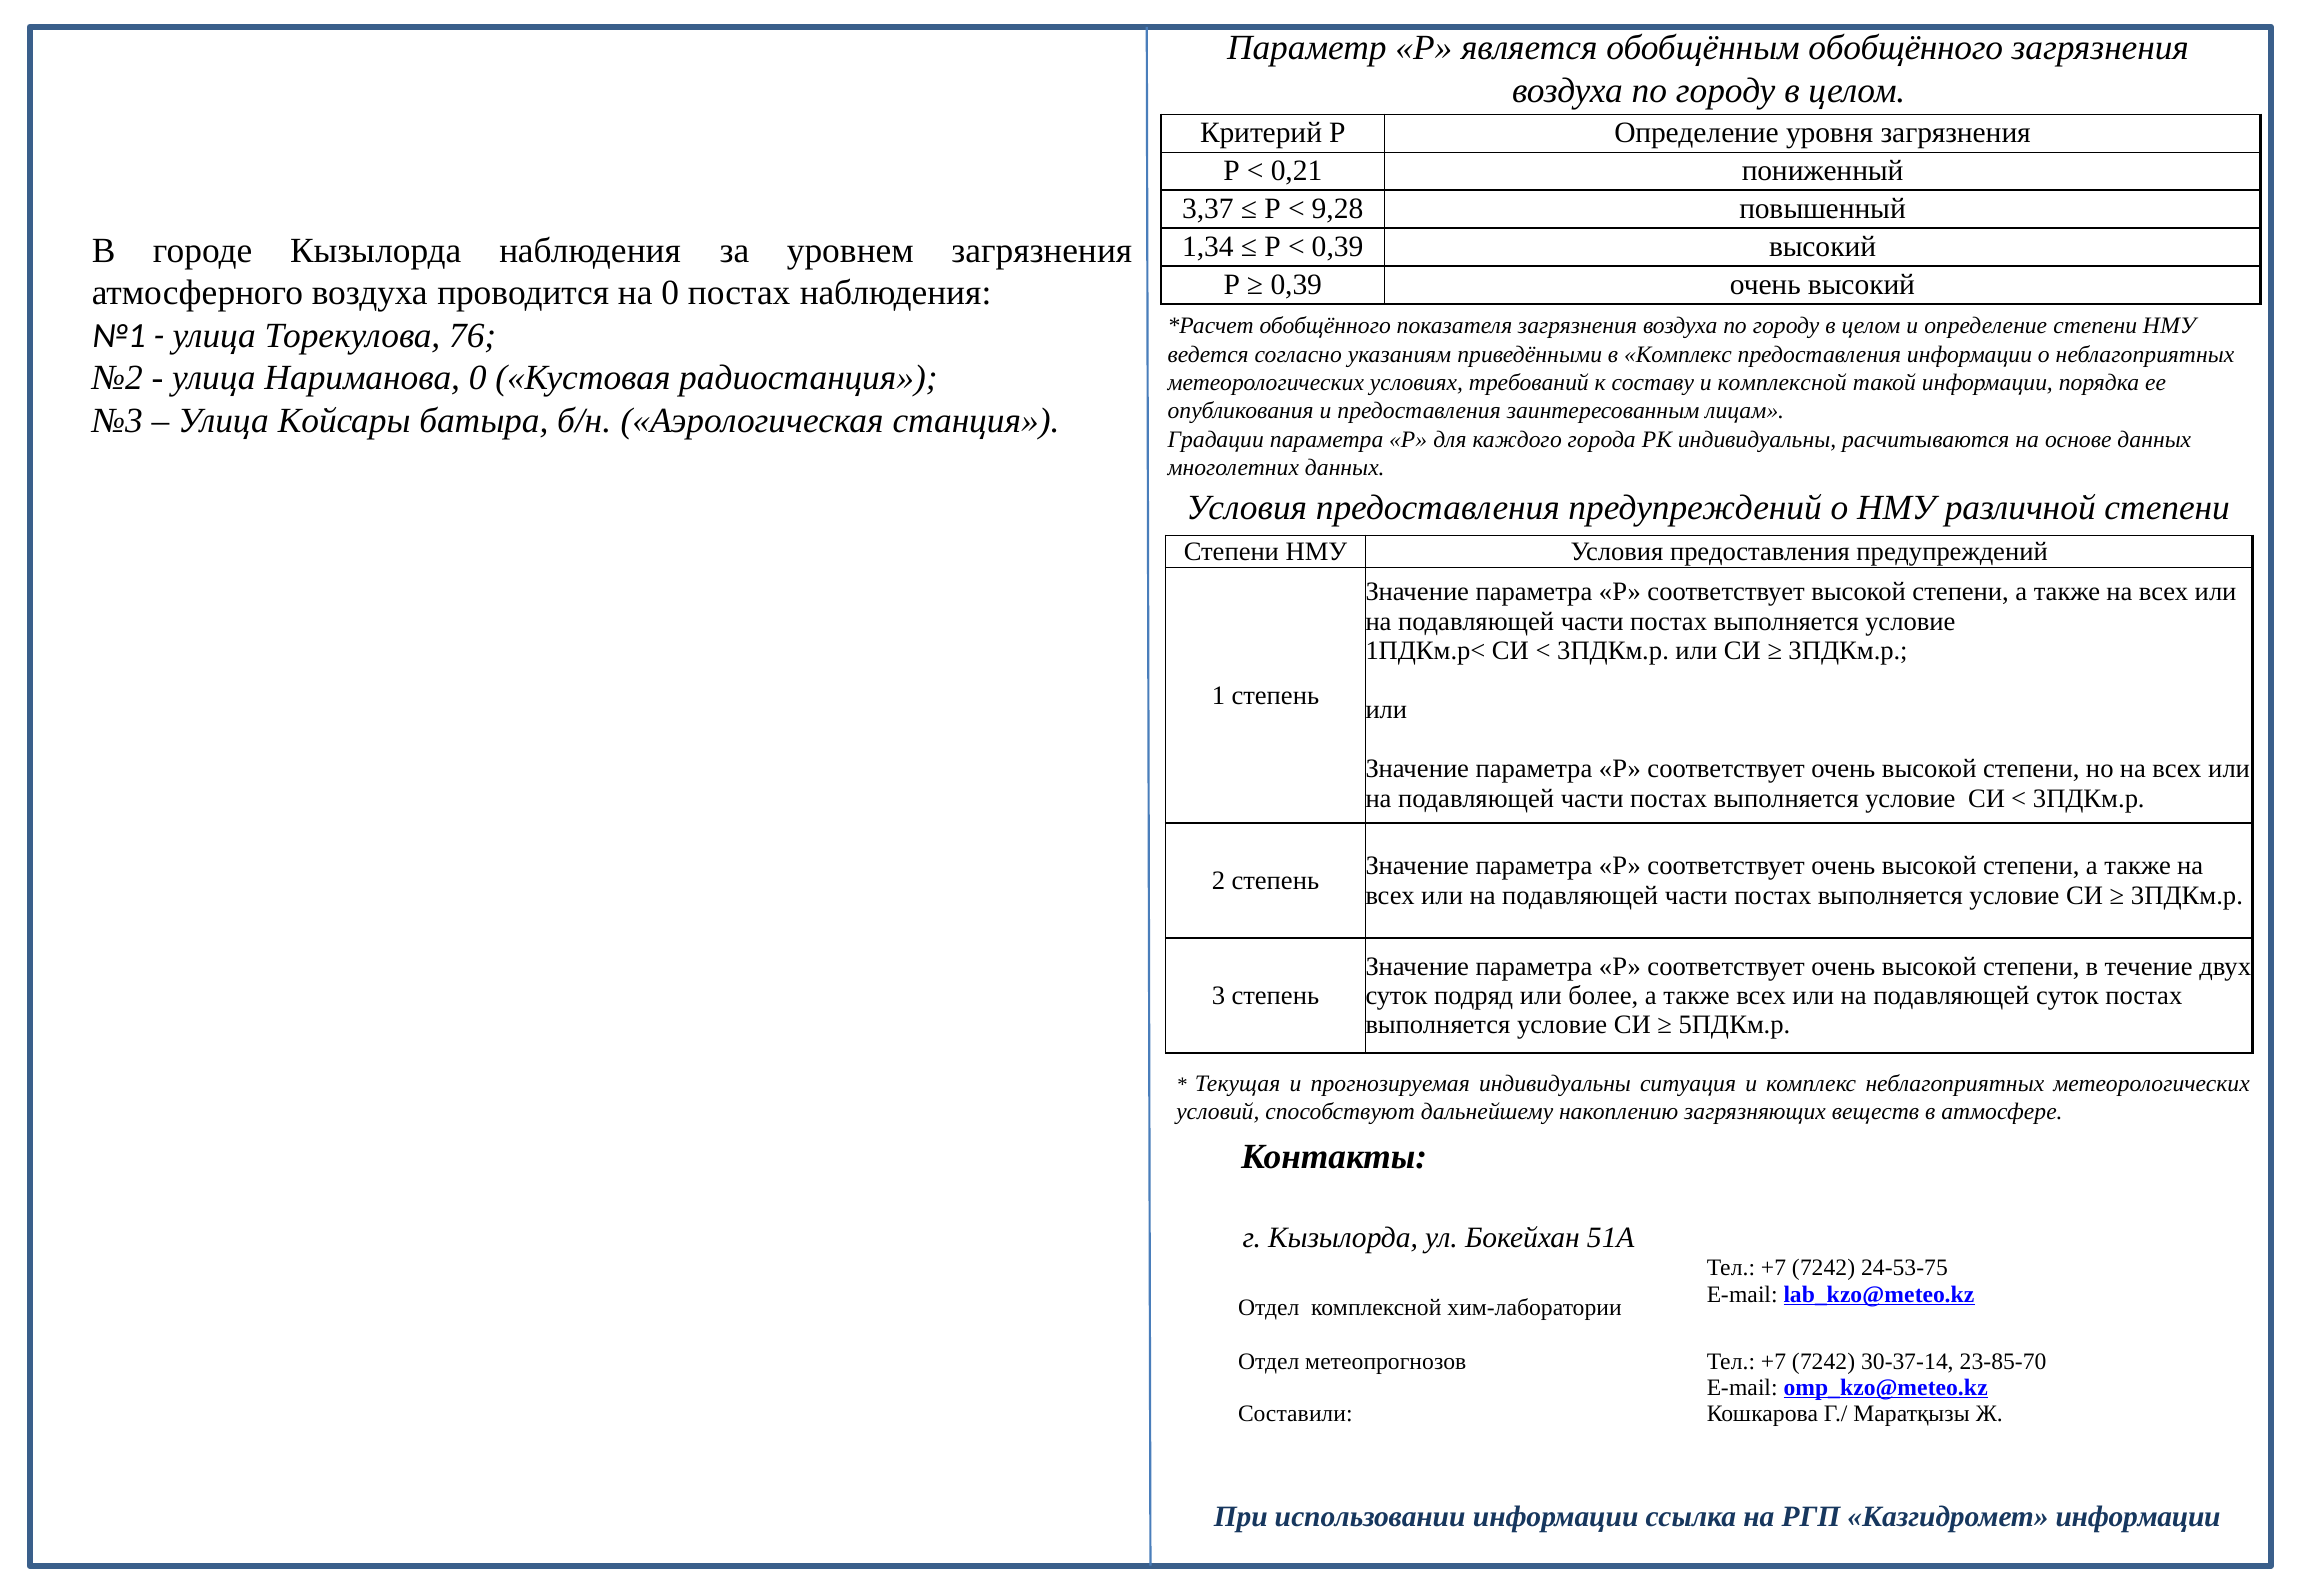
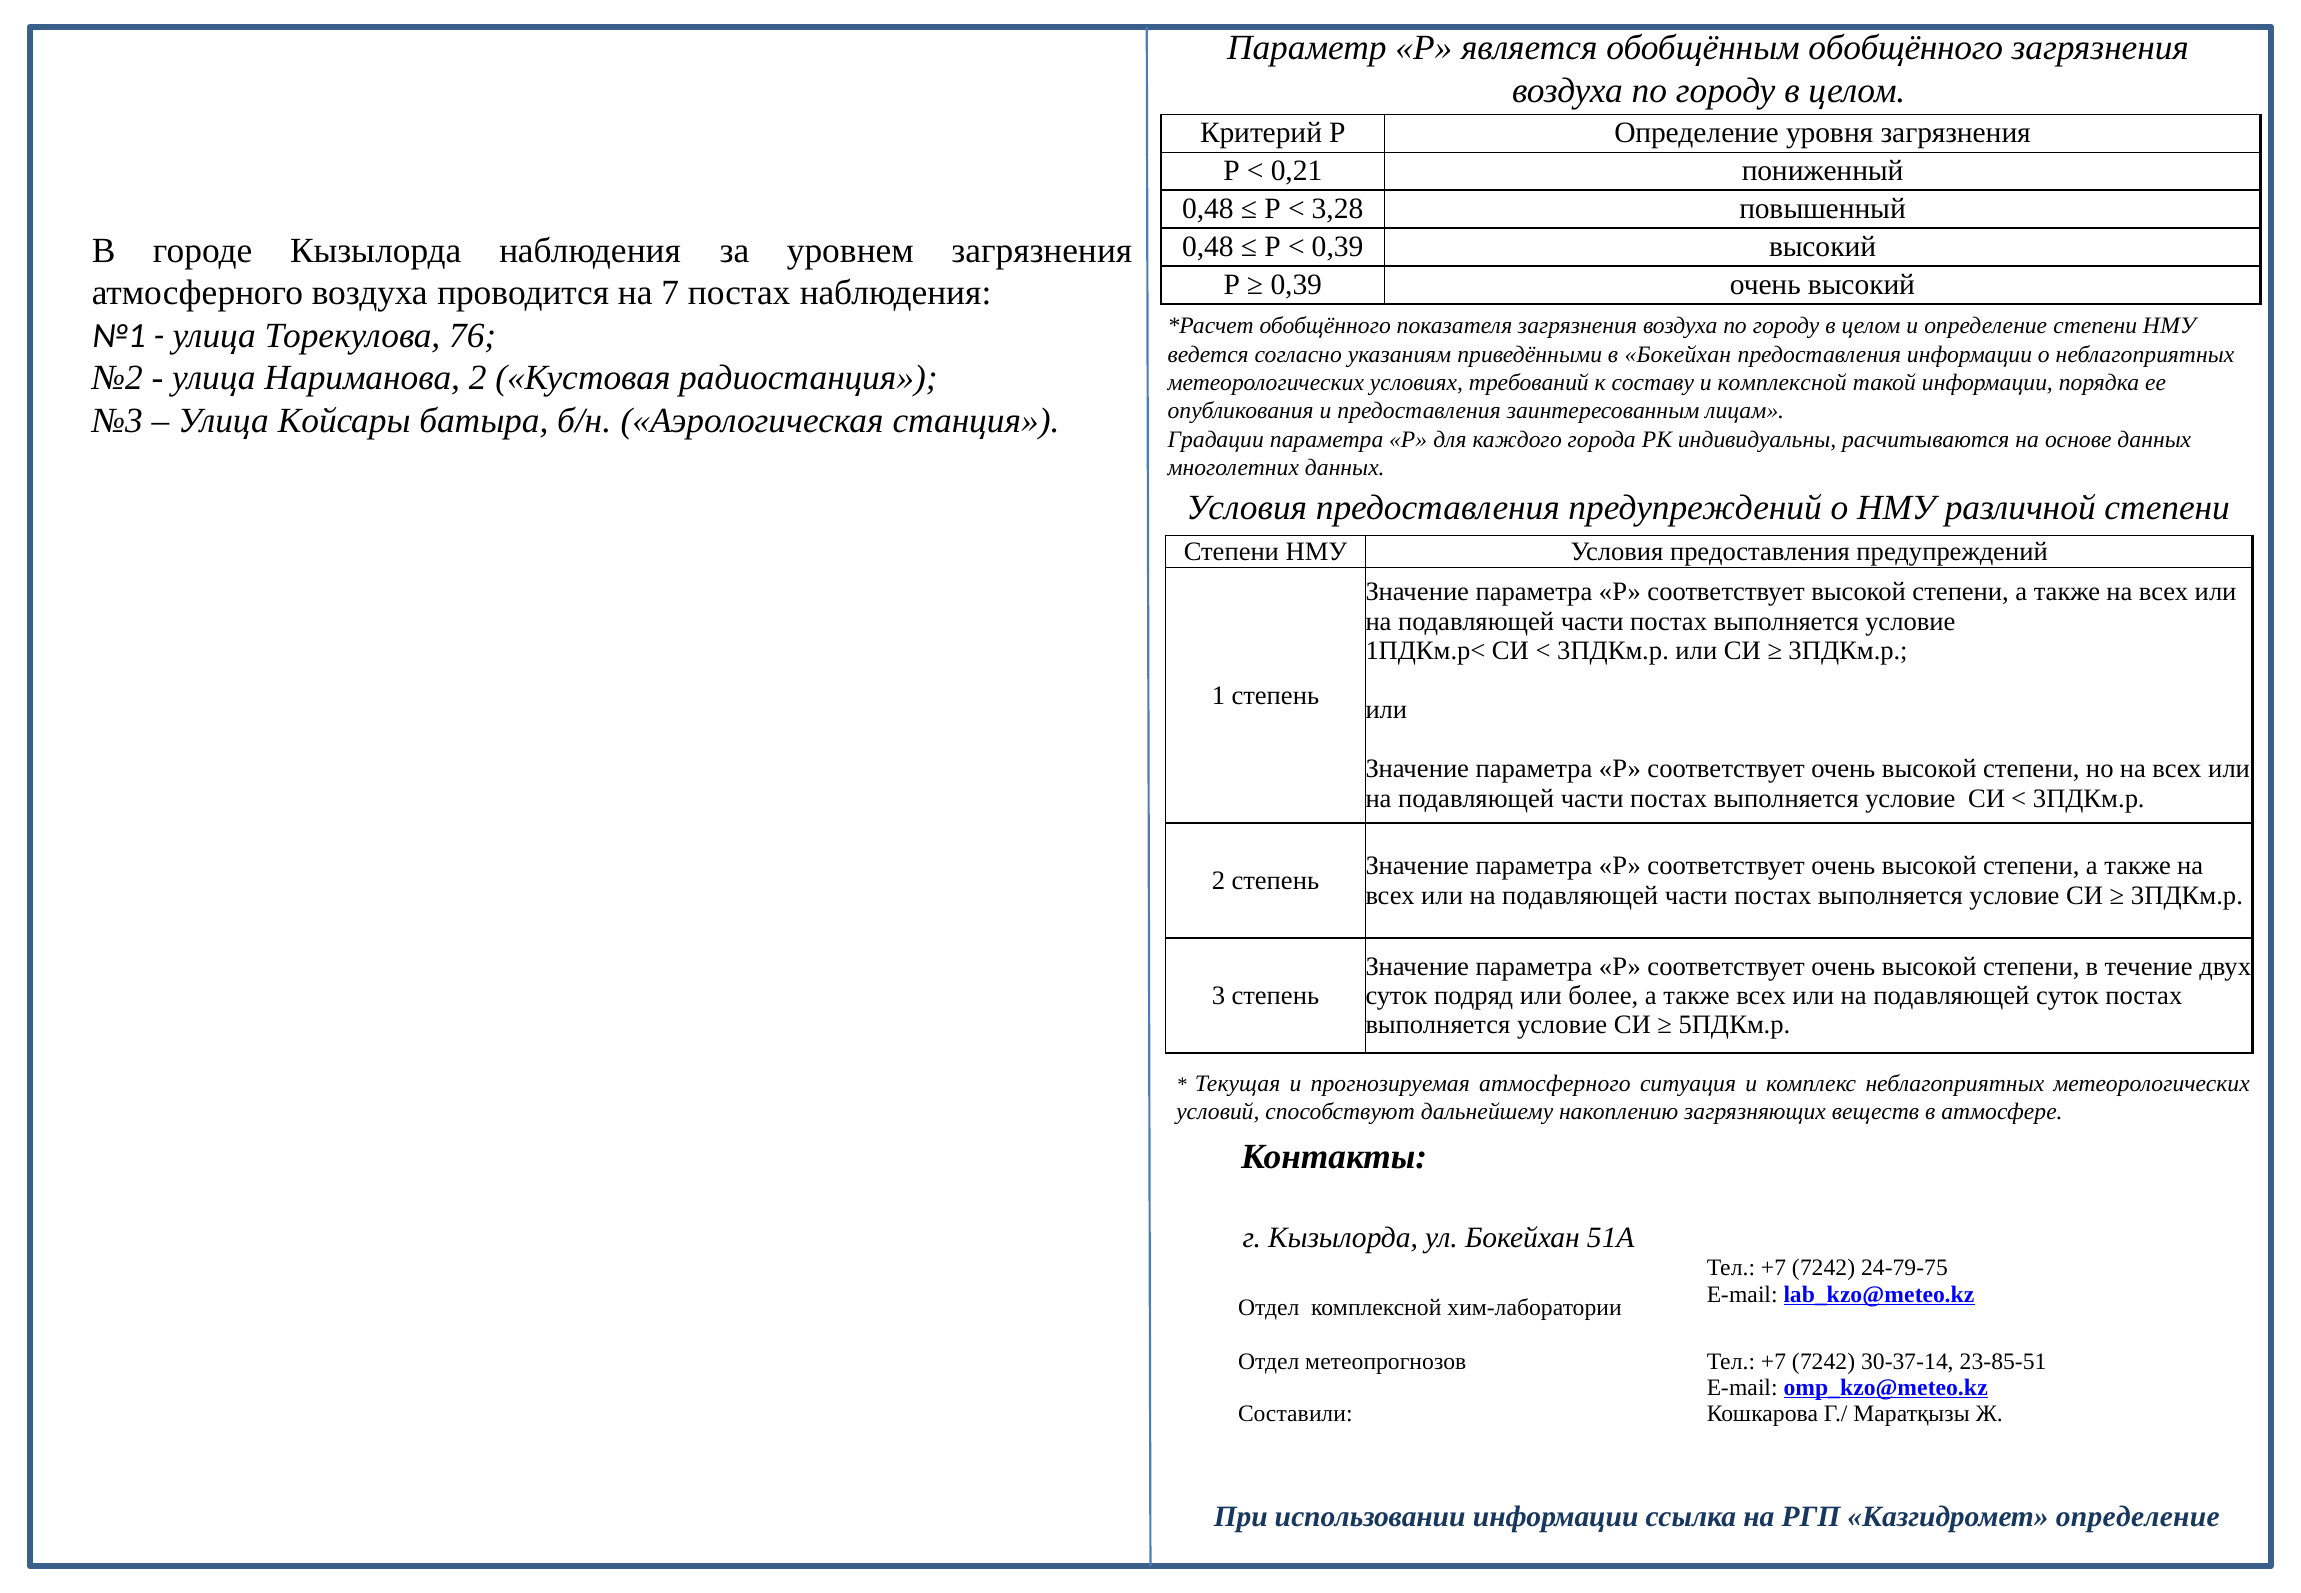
3,37 at (1208, 209): 3,37 -> 0,48
9,28: 9,28 -> 3,28
1,34 at (1208, 247): 1,34 -> 0,48
на 0: 0 -> 7
в Комплекс: Комплекс -> Бокейхан
Нариманова 0: 0 -> 2
прогнозируемая индивидуальны: индивидуальны -> атмосферного
24-53-75: 24-53-75 -> 24-79-75
23-85-70: 23-85-70 -> 23-85-51
Казгидромет информации: информации -> определение
